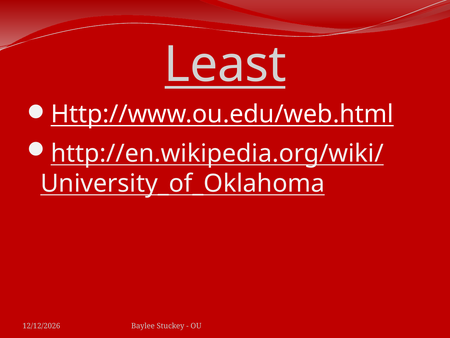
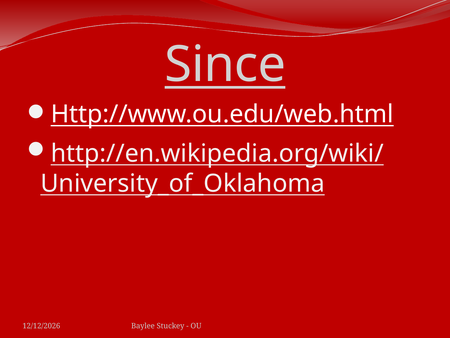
Least: Least -> Since
